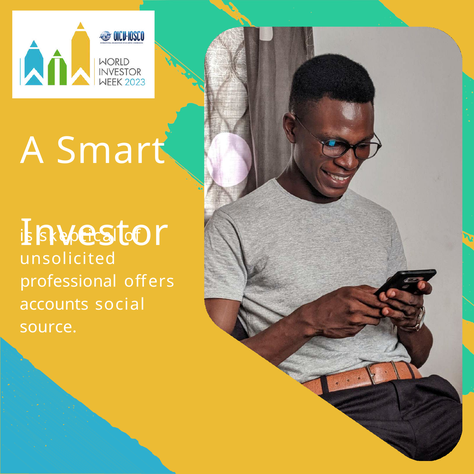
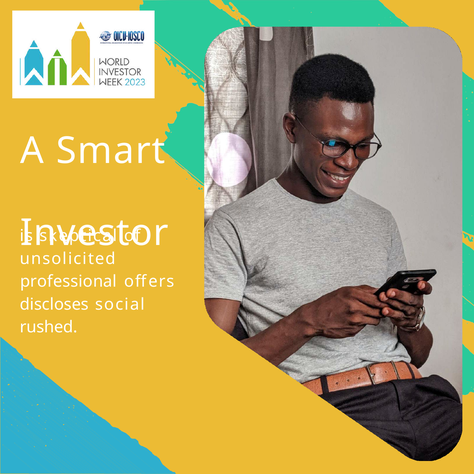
accounts: accounts -> discloses
source: source -> rushed
